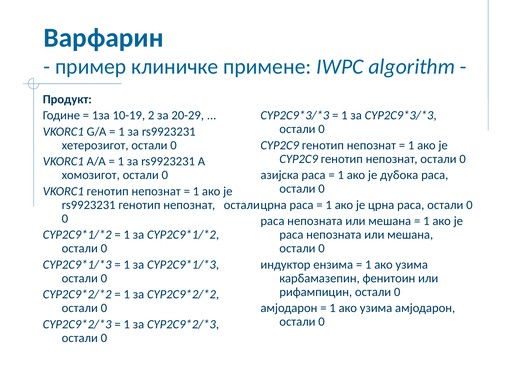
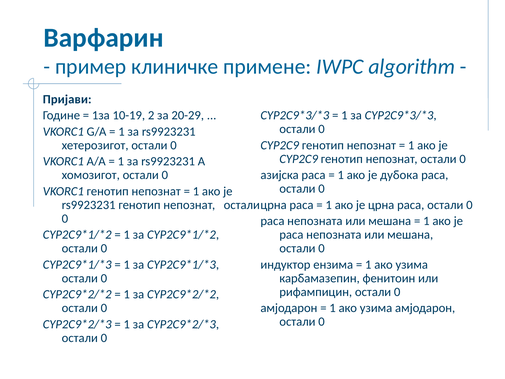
Продукт: Продукт -> Пријави
